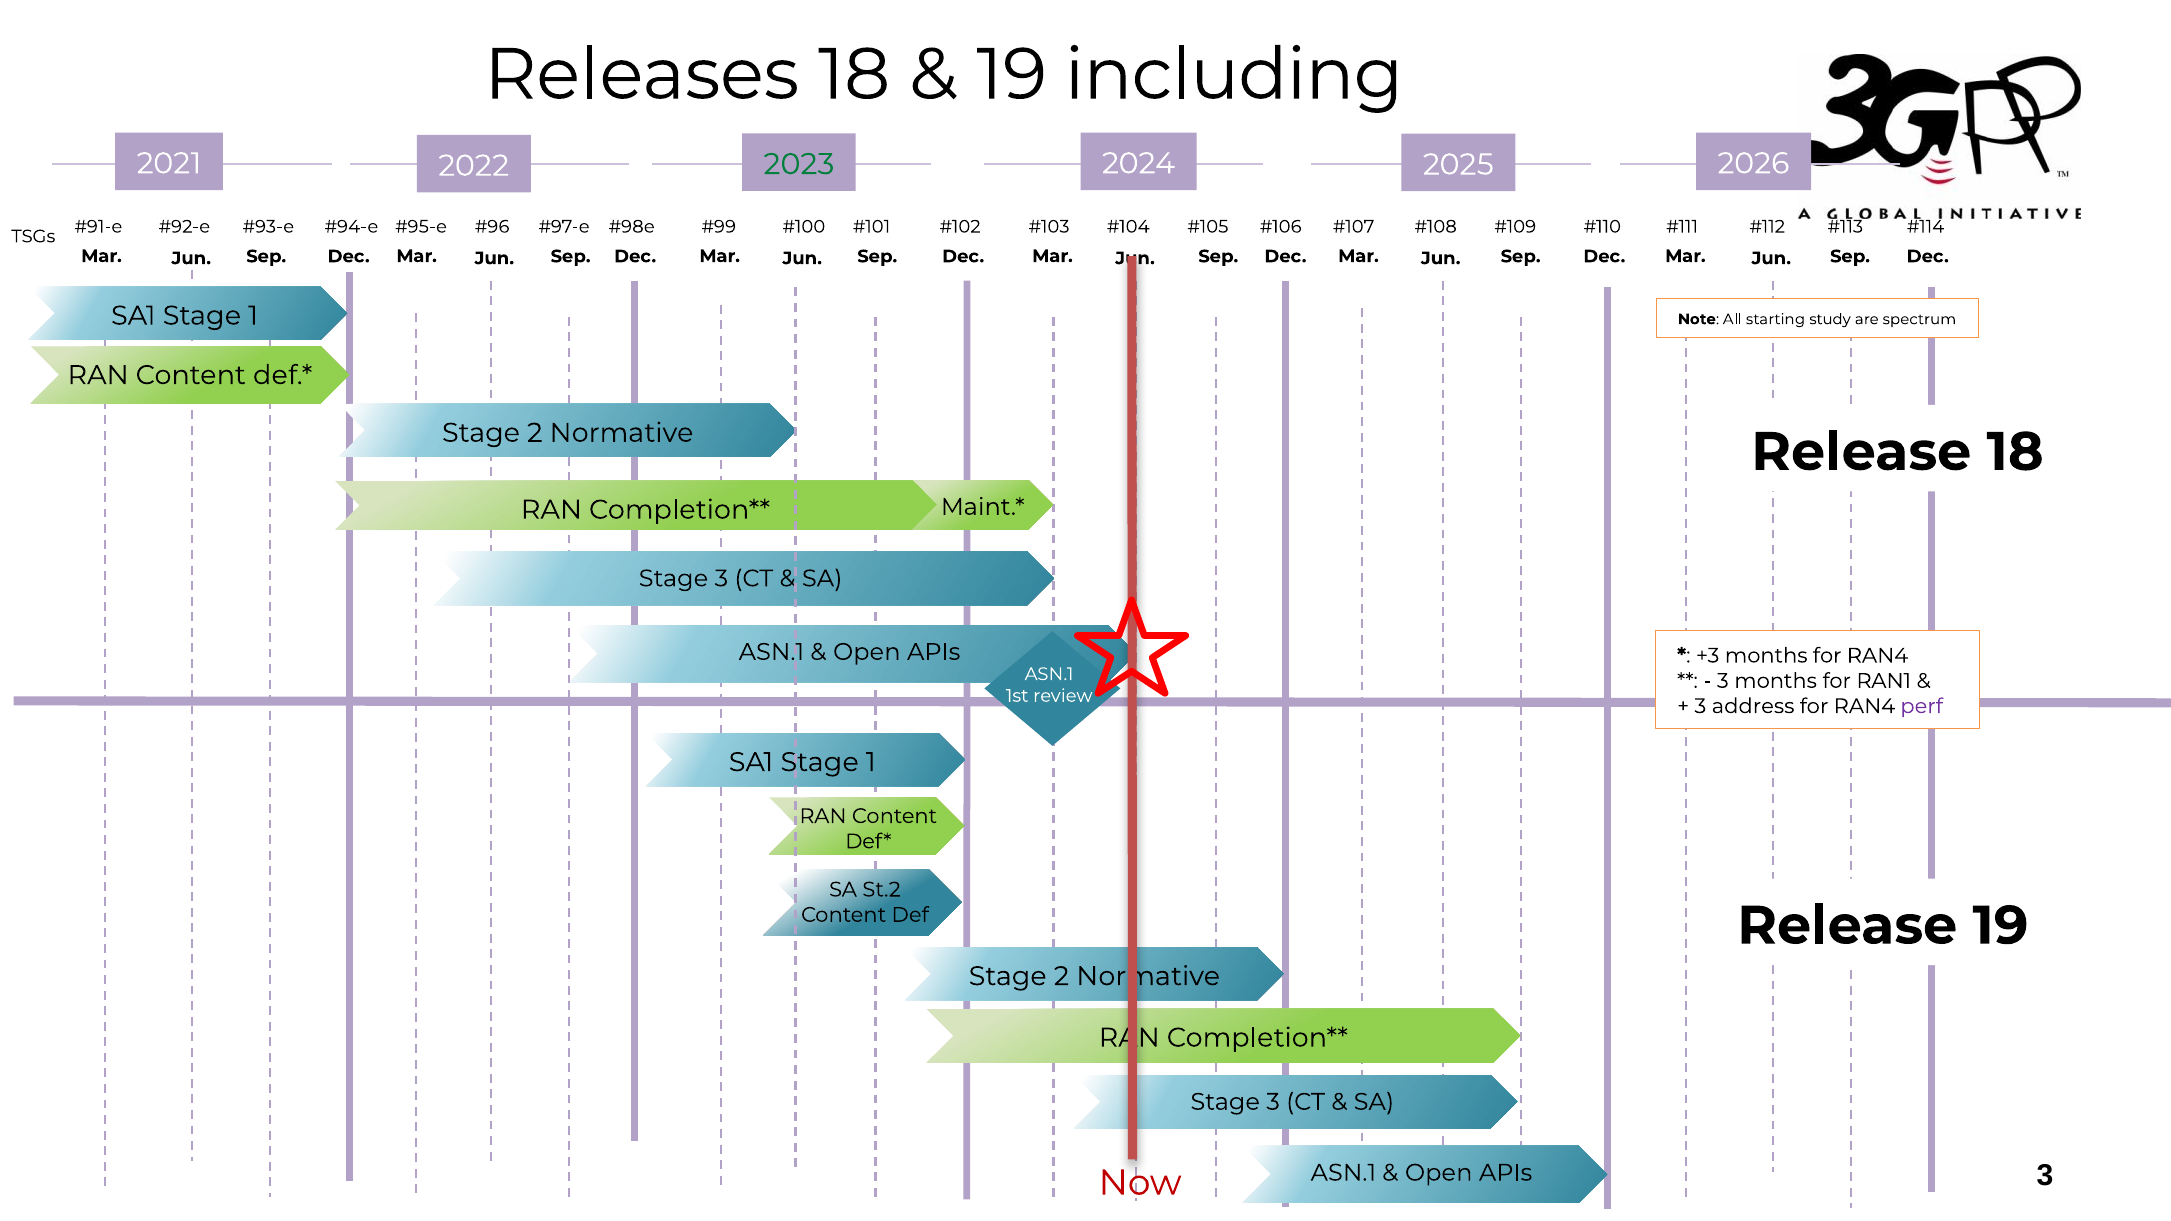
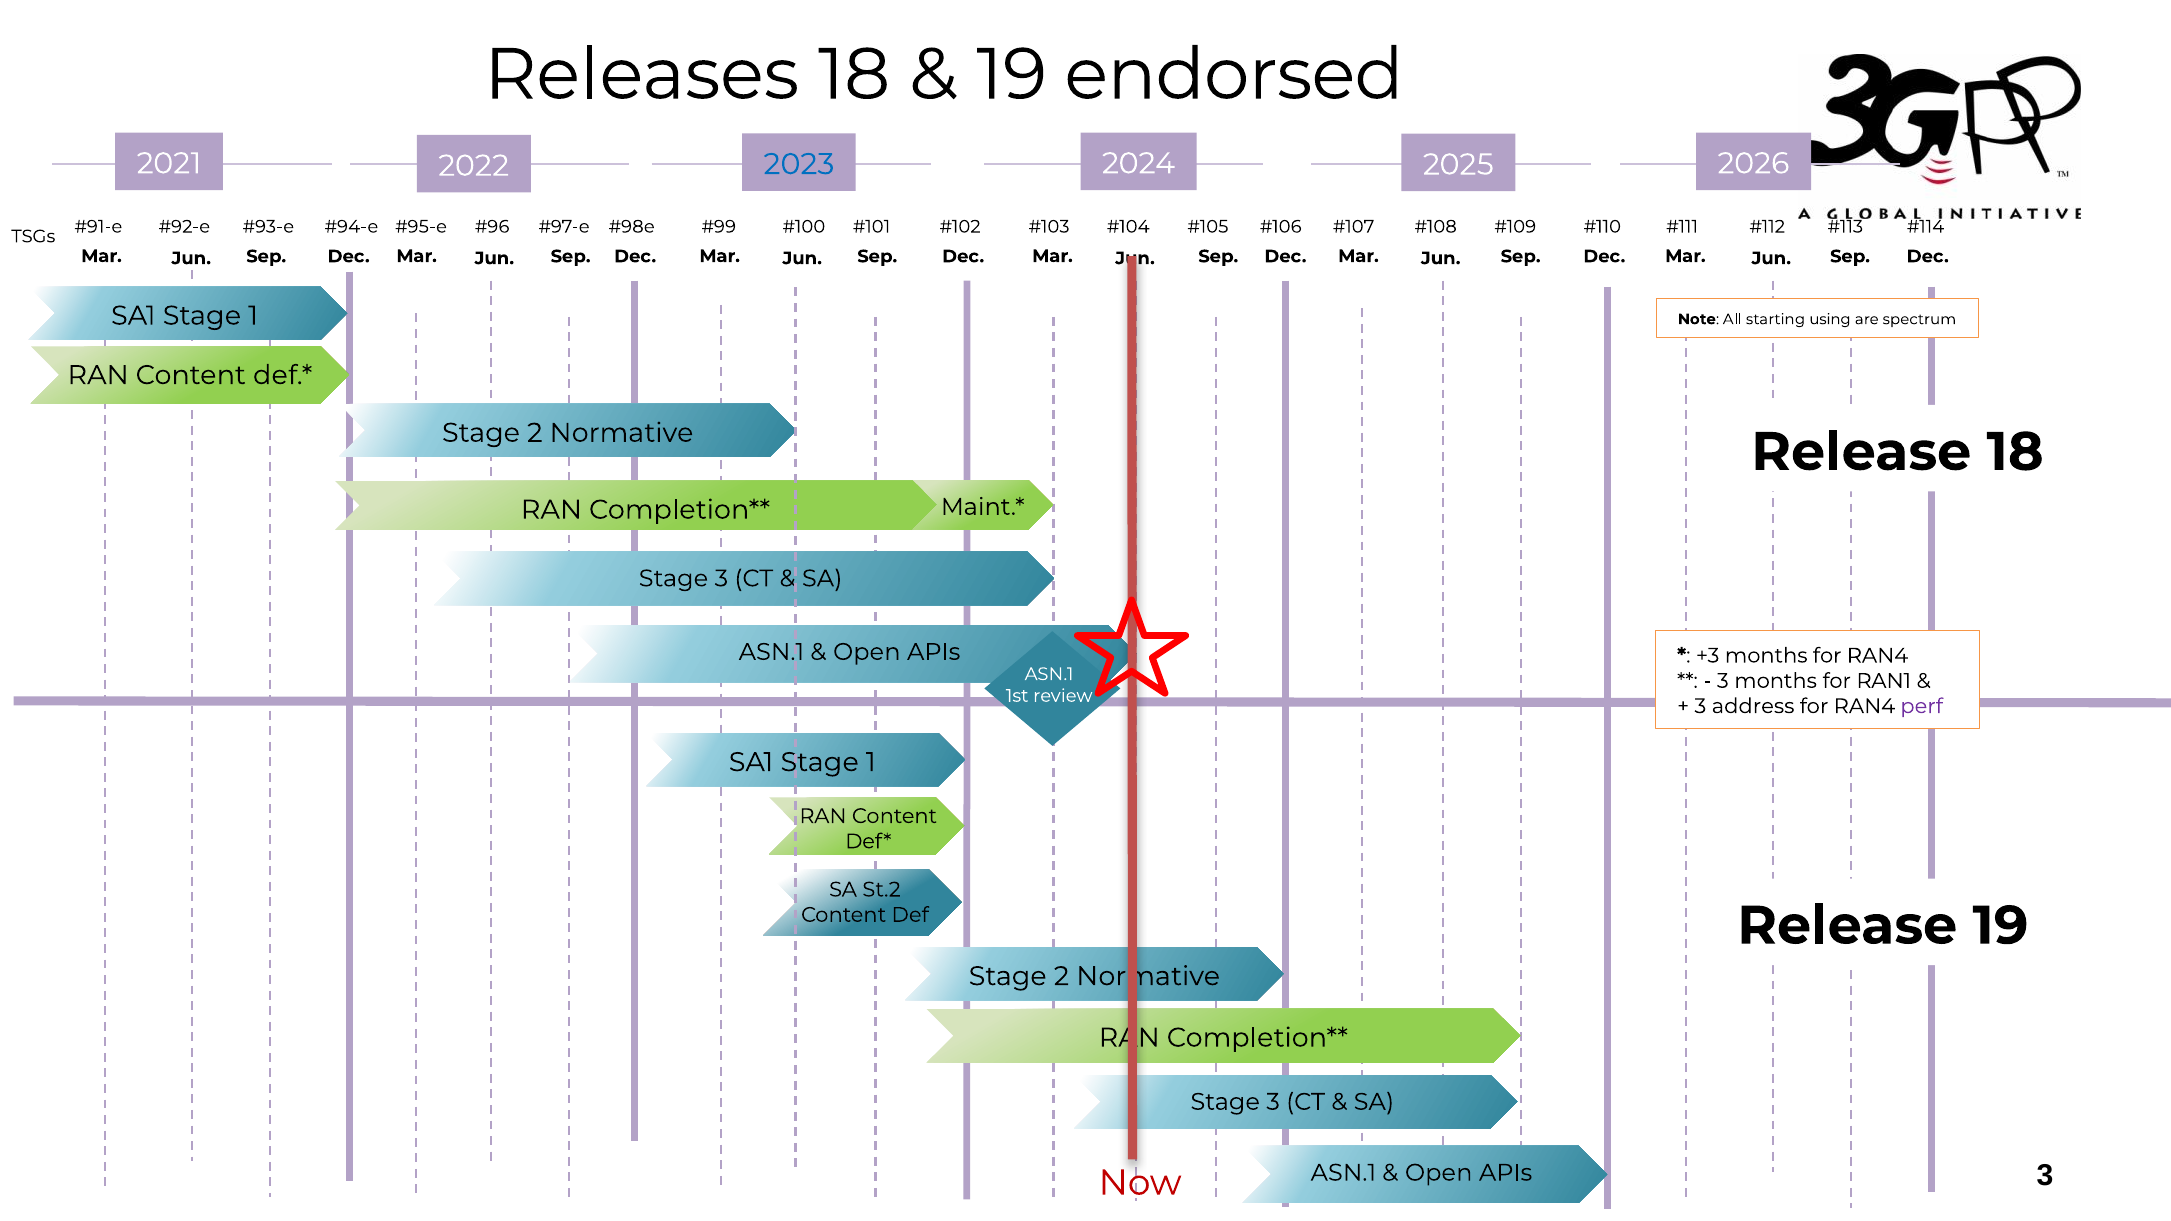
including: including -> endorsed
2023 colour: green -> blue
study: study -> using
